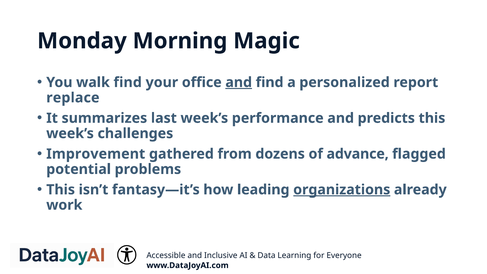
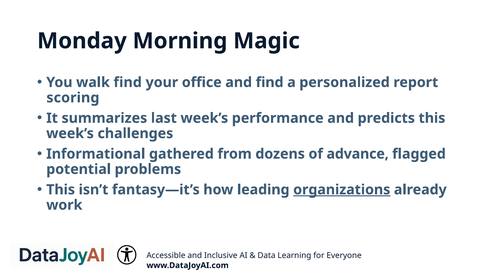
and at (239, 82) underline: present -> none
replace: replace -> scoring
Improvement: Improvement -> Informational
